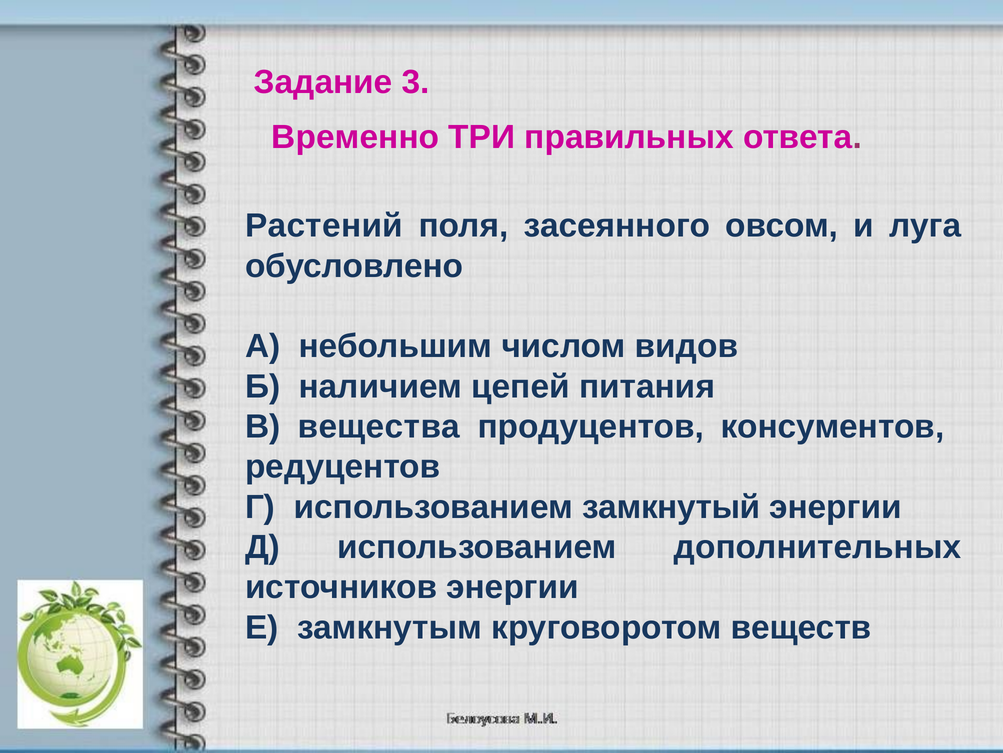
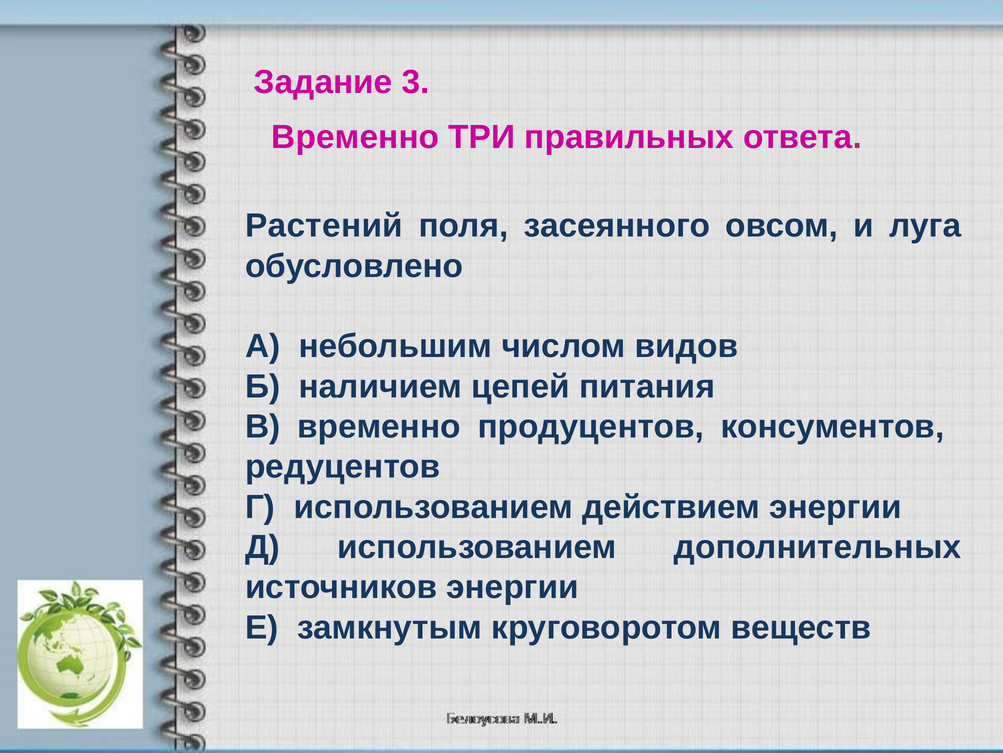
В вещества: вещества -> временно
замкнутый: замкнутый -> действием
